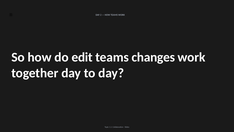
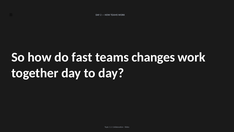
edit: edit -> fast
